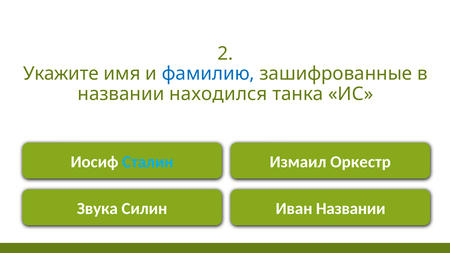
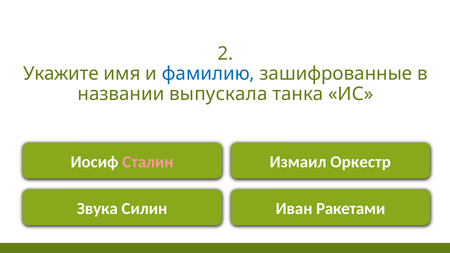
находился: находился -> выпускала
Сталин colour: light blue -> pink
Иван Названии: Названии -> Ракетами
